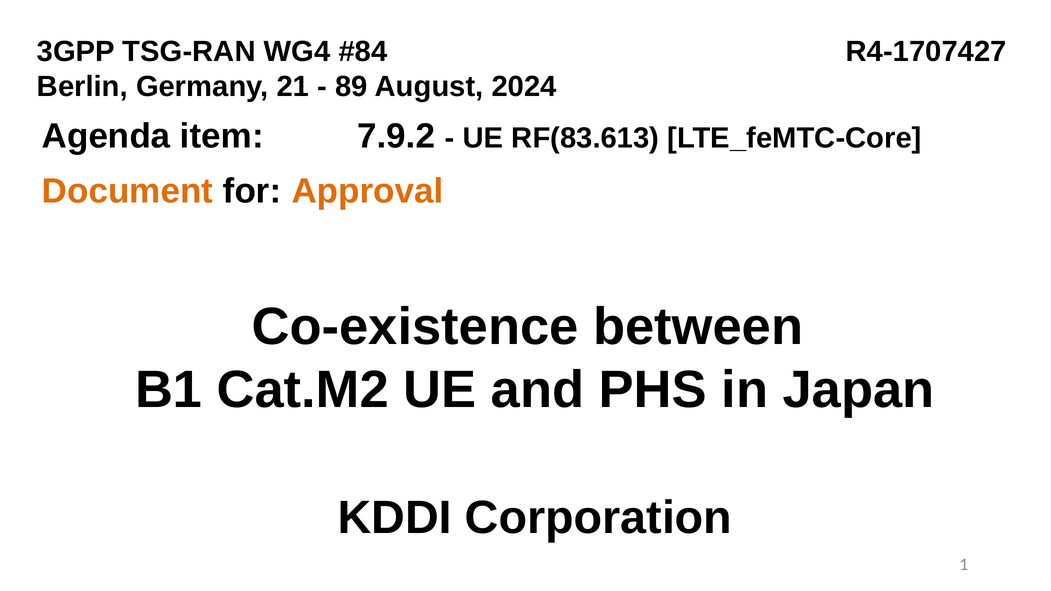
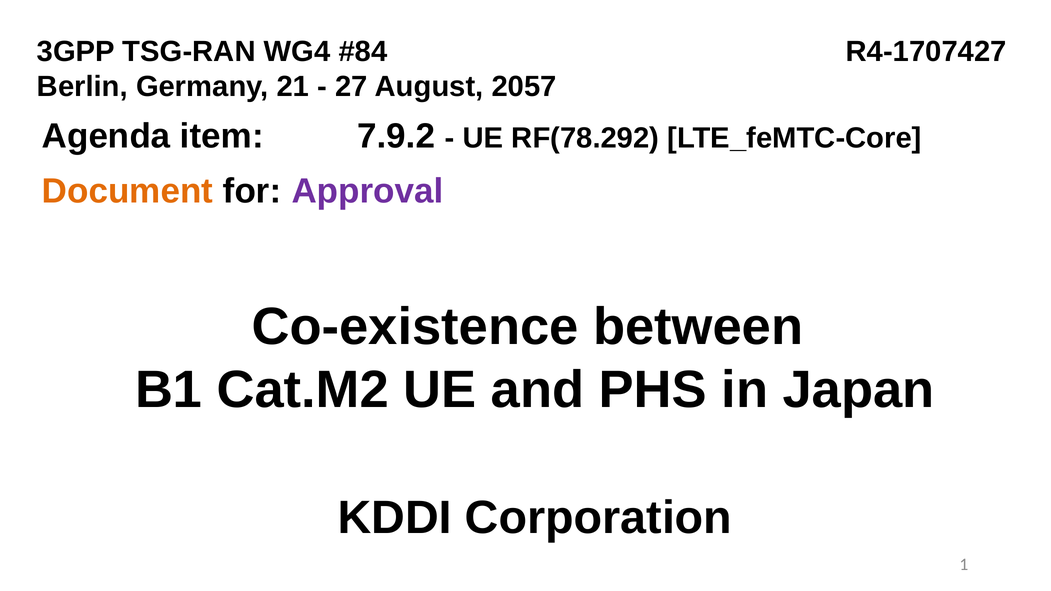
89: 89 -> 27
2024: 2024 -> 2057
RF(83.613: RF(83.613 -> RF(78.292
Approval colour: orange -> purple
